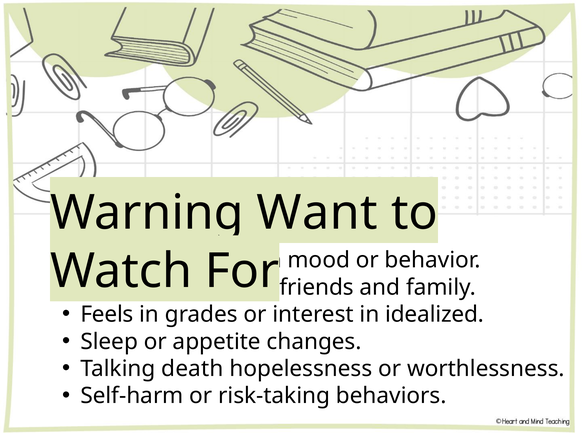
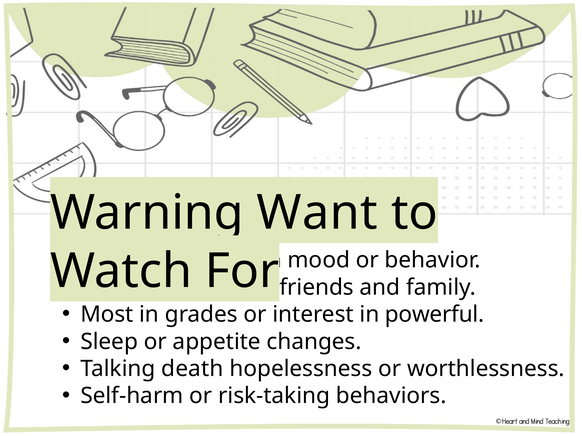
Feels: Feels -> Most
idealized: idealized -> powerful
